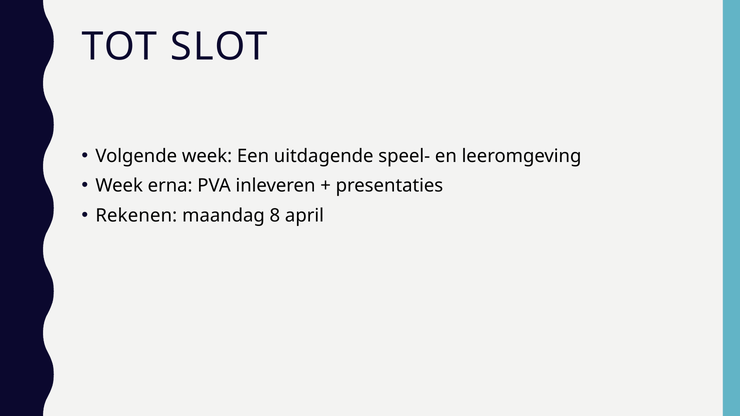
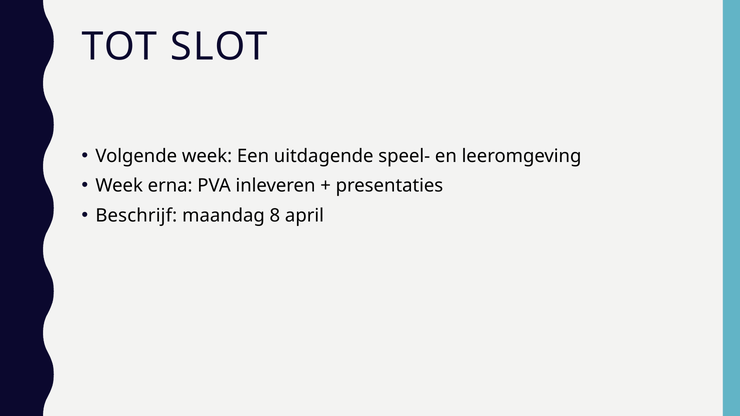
Rekenen: Rekenen -> Beschrijf
